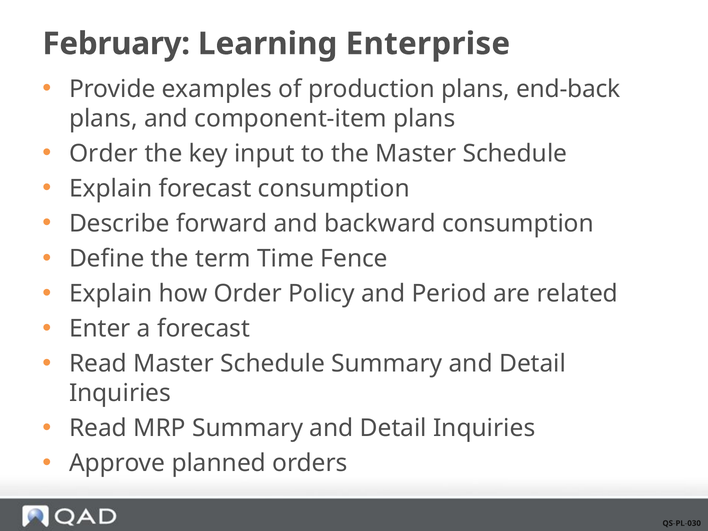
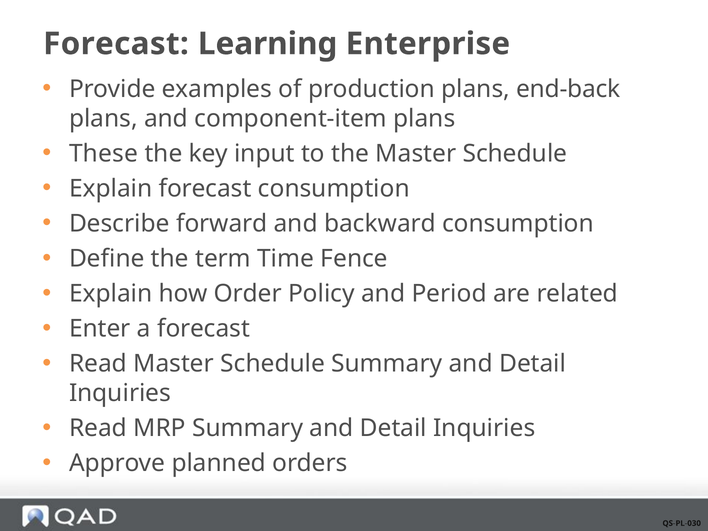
February at (116, 44): February -> Forecast
Order at (104, 154): Order -> These
